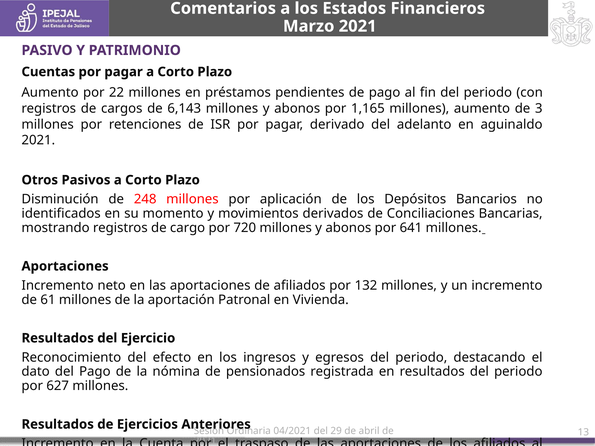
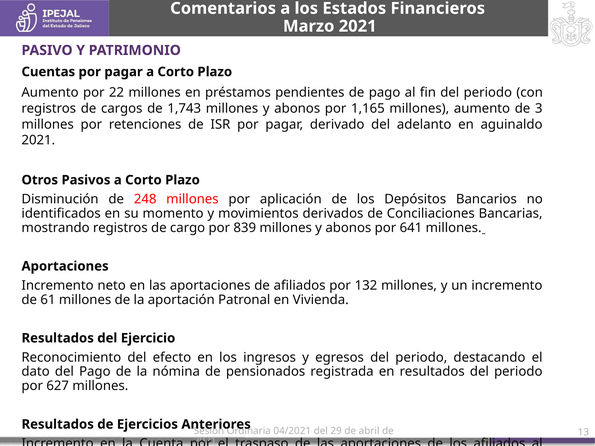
6,143: 6,143 -> 1,743
720: 720 -> 839
